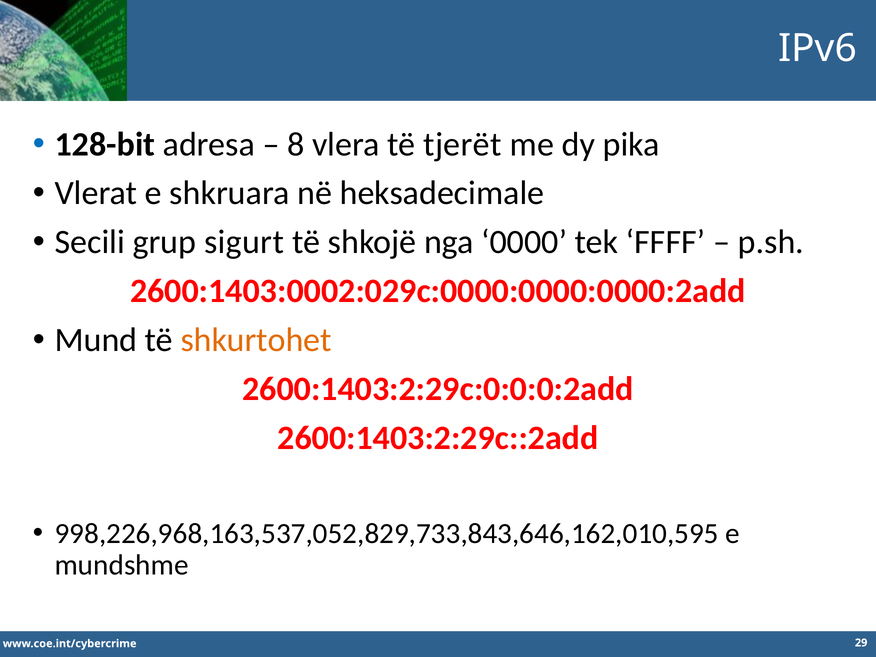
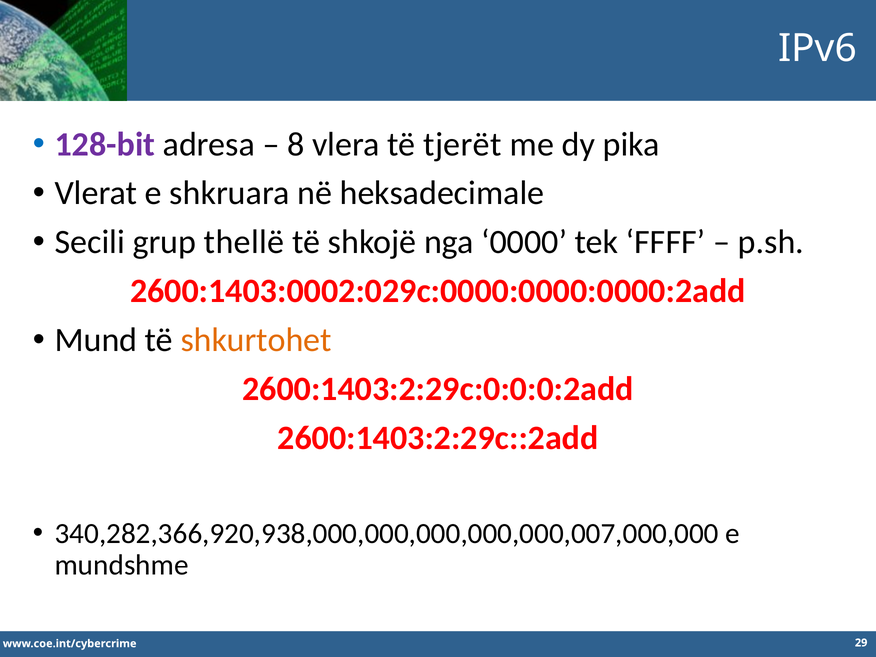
128-bit colour: black -> purple
sigurt: sigurt -> thellë
998,226,968,163,537,052,829,733,843,646,162,010,595: 998,226,968,163,537,052,829,733,843,646,162,010,595 -> 340,282,366,920,938,000,000,000,000,000,007,000,000
